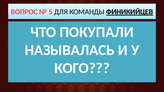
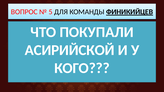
НАЗЫВАЛАСЬ: НАЗЫВАЛАСЬ -> АСИРИЙСКОЙ
